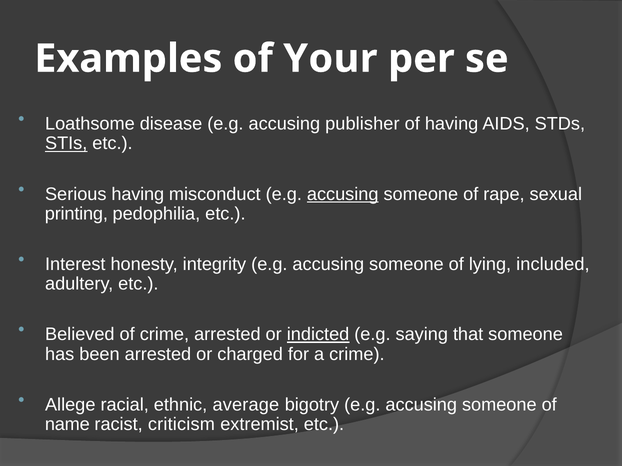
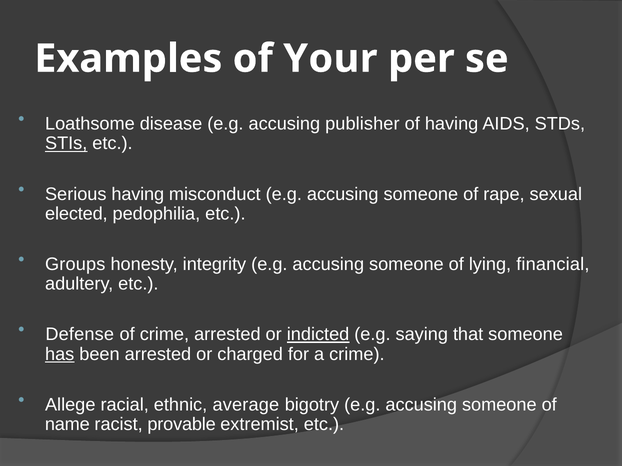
accusing at (343, 194) underline: present -> none
printing: printing -> elected
Interest: Interest -> Groups
included: included -> financial
Believed: Believed -> Defense
has underline: none -> present
criticism: criticism -> provable
